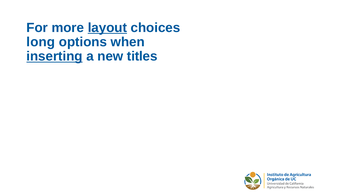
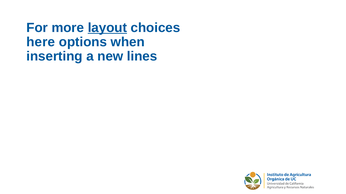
long: long -> here
inserting underline: present -> none
titles: titles -> lines
